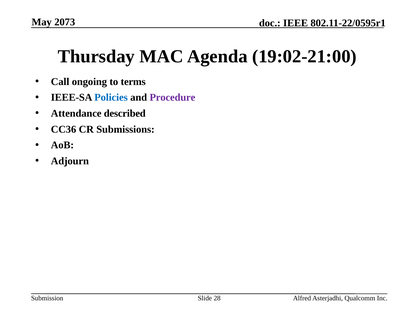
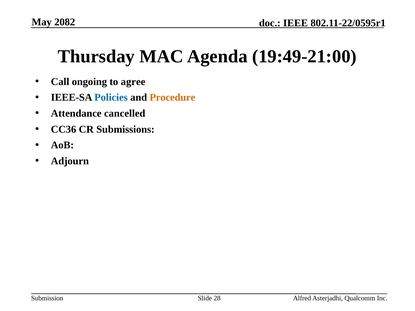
2073: 2073 -> 2082
19:02-21:00: 19:02-21:00 -> 19:49-21:00
terms: terms -> agree
Procedure colour: purple -> orange
described: described -> cancelled
